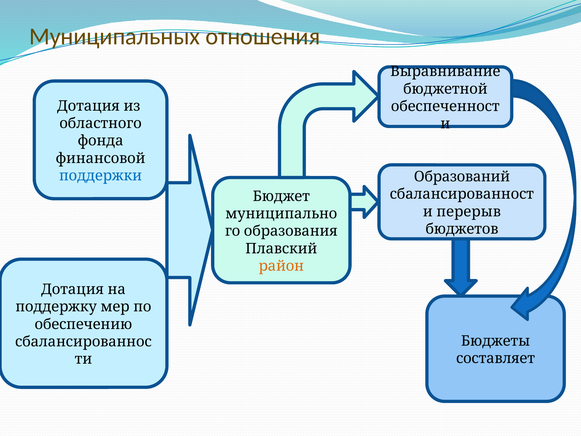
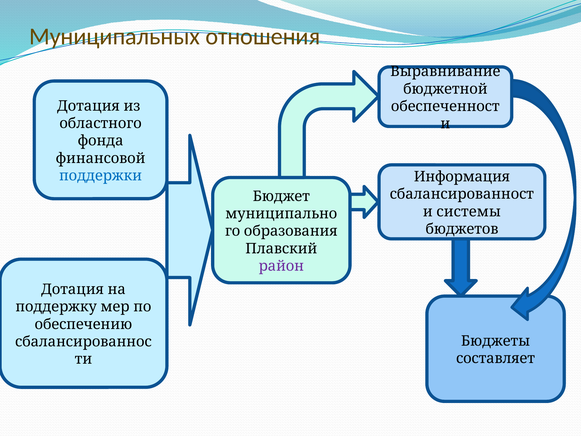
Образований: Образований -> Информация
перерыв: перерыв -> системы
район colour: orange -> purple
